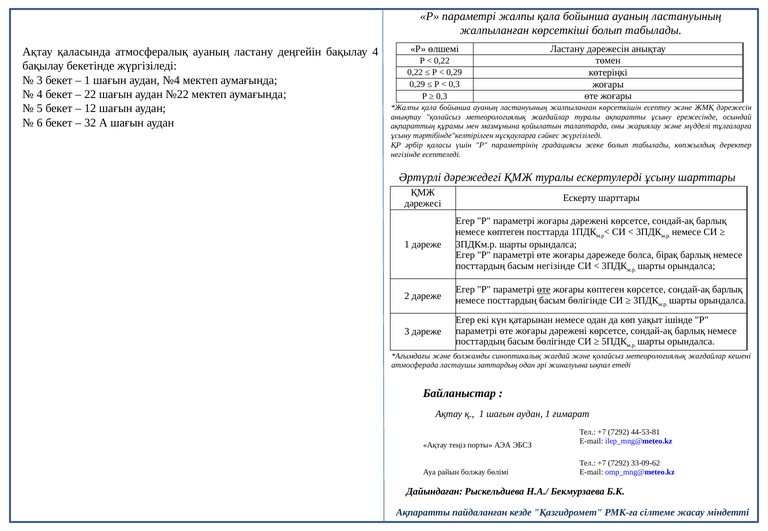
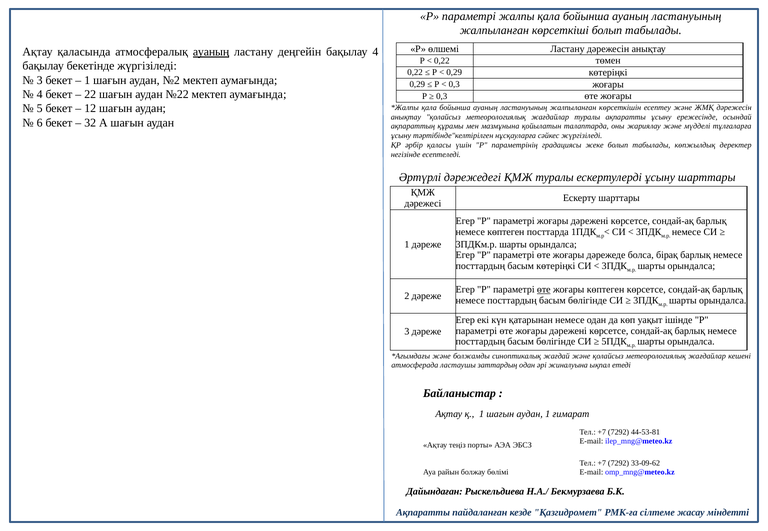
ауаның at (211, 52) underline: none -> present
№4: №4 -> №2
басым негізінде: негізінде -> көтеріңкі
